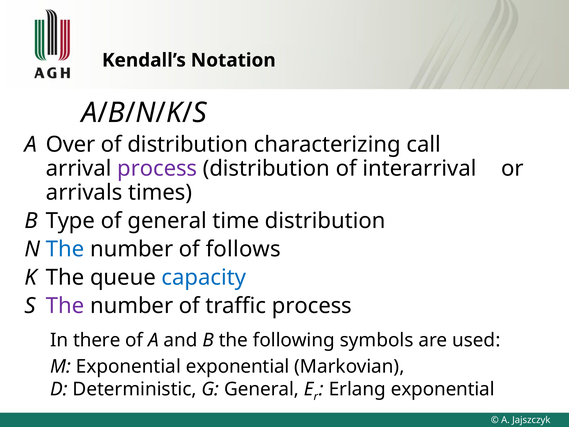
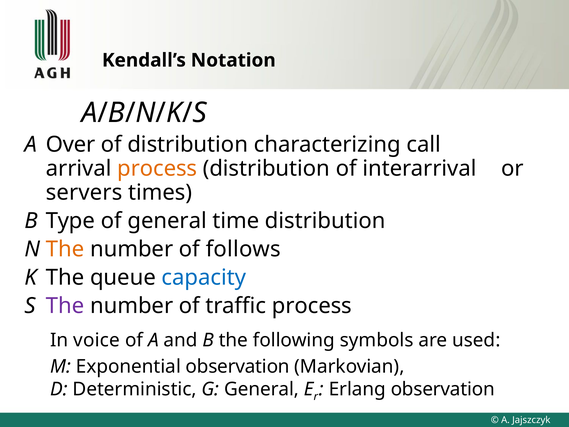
process at (157, 168) colour: purple -> orange
arrivals: arrivals -> servers
The at (65, 249) colour: blue -> orange
there: there -> voice
Exponential exponential: exponential -> observation
Erlang exponential: exponential -> observation
